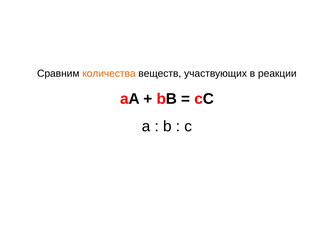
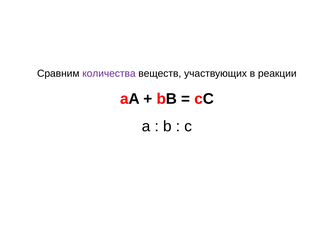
количества colour: orange -> purple
